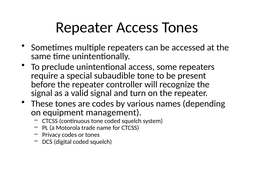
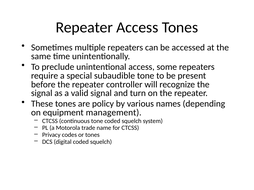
are codes: codes -> policy
